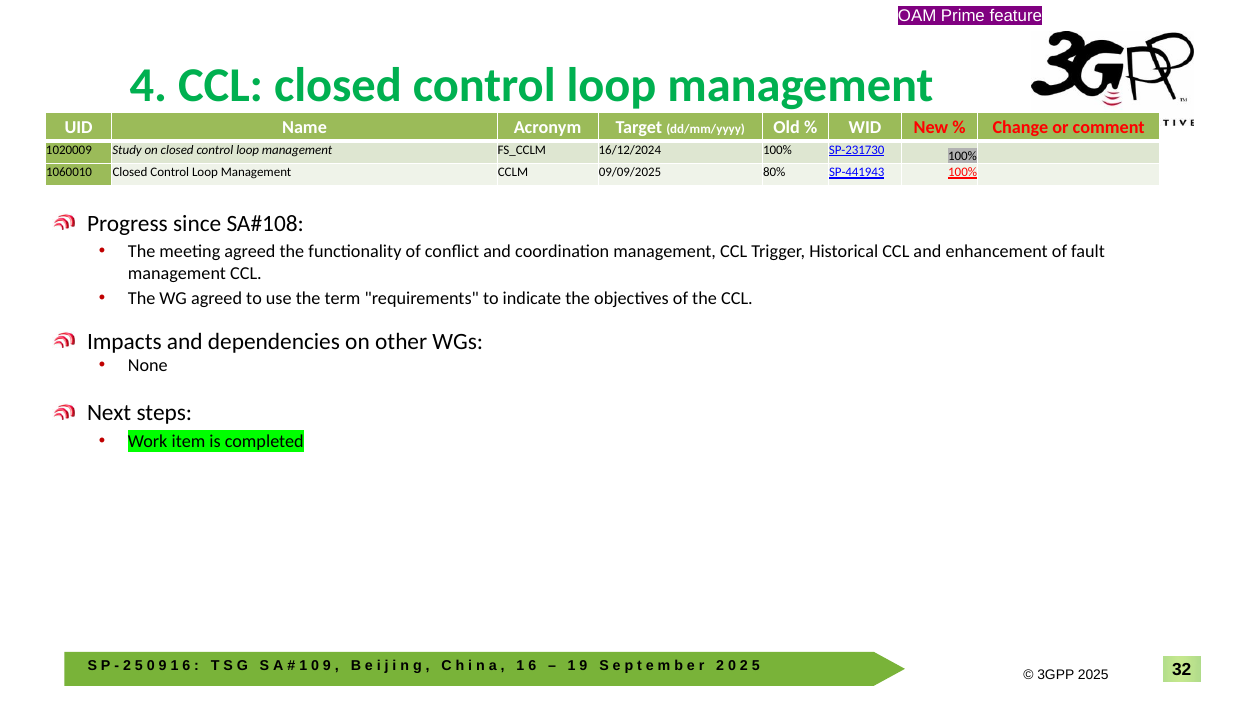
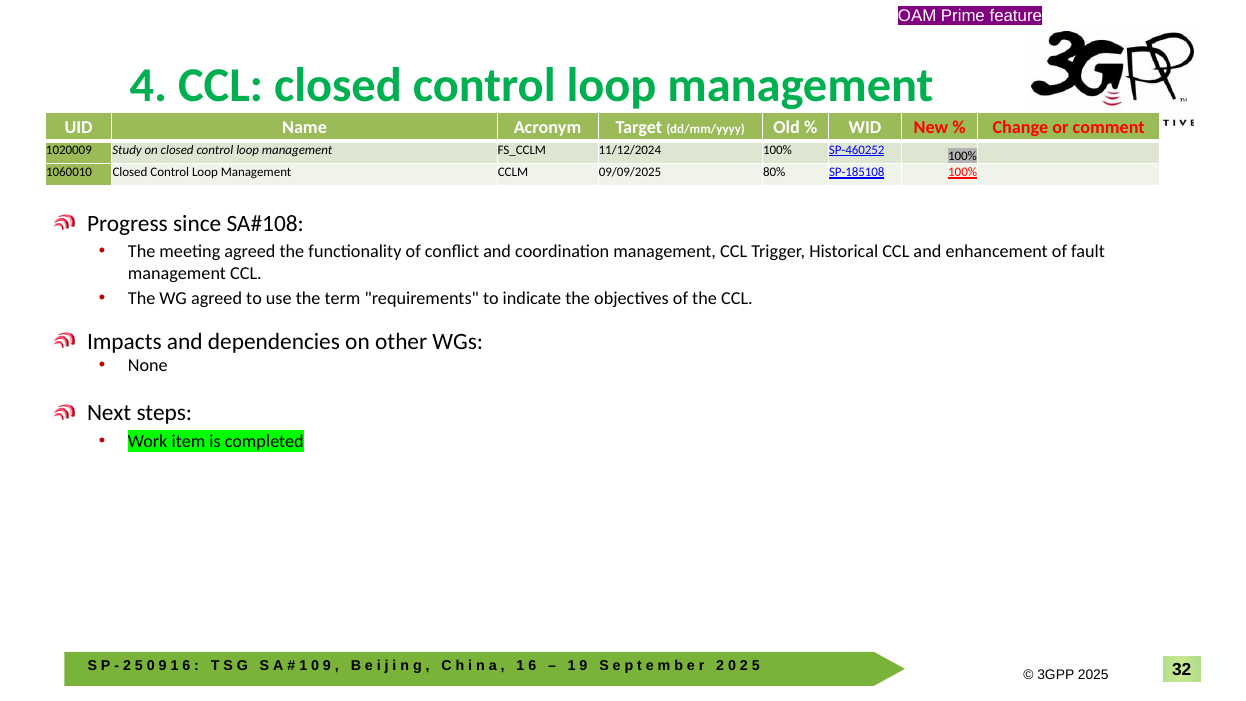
16/12/2024: 16/12/2024 -> 11/12/2024
SP-231730: SP-231730 -> SP-460252
SP-441943: SP-441943 -> SP-185108
